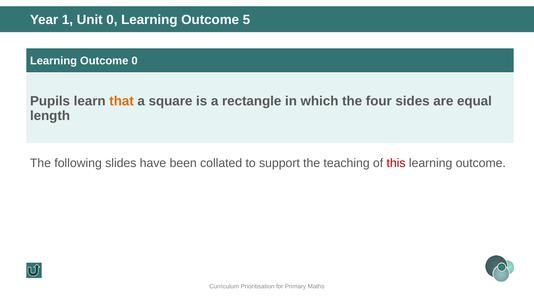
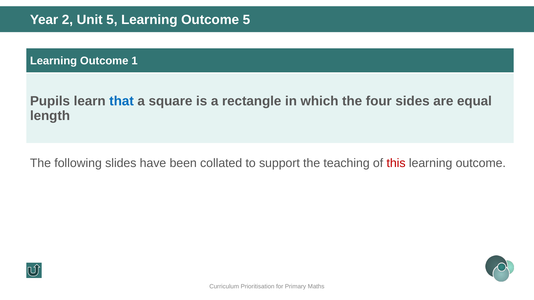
1: 1 -> 2
Unit 0: 0 -> 5
Outcome 0: 0 -> 1
that colour: orange -> blue
